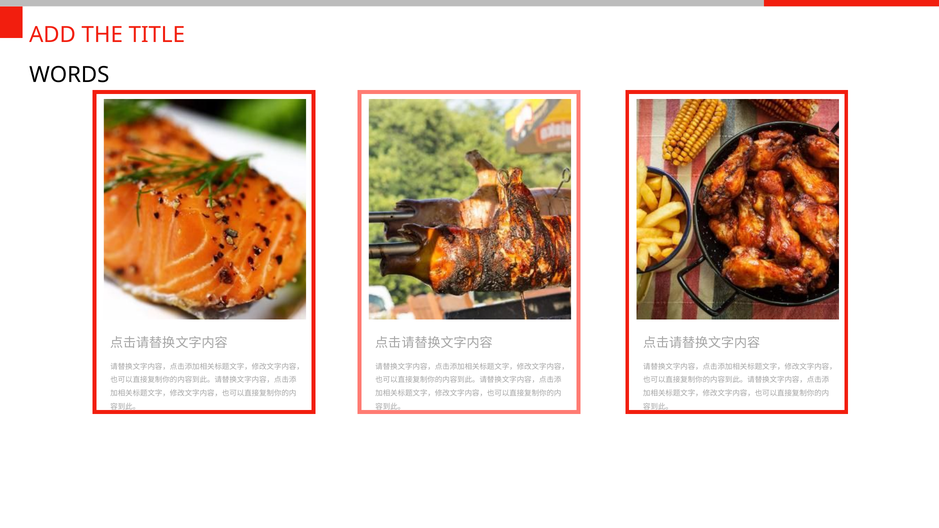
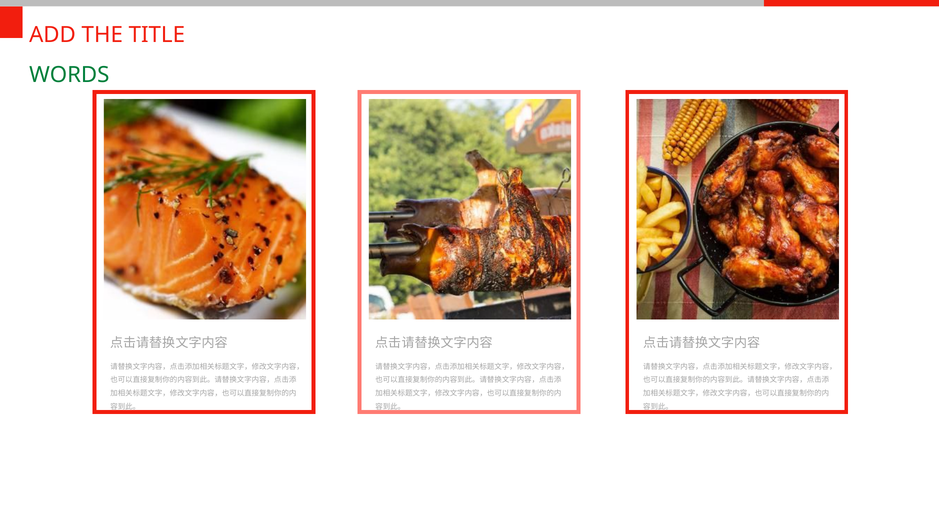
WORDS at (69, 75) colour: black -> green
